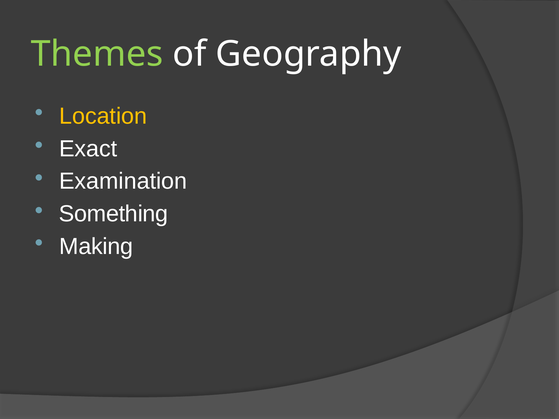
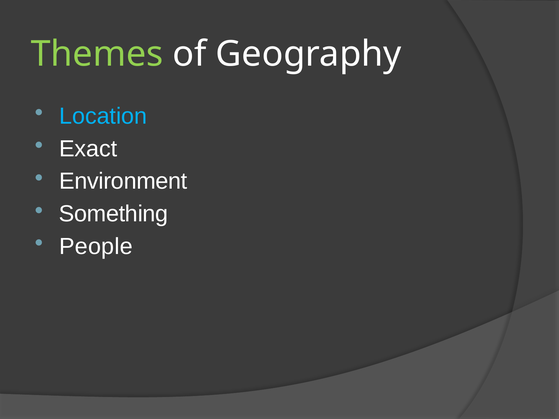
Location colour: yellow -> light blue
Examination: Examination -> Environment
Making: Making -> People
